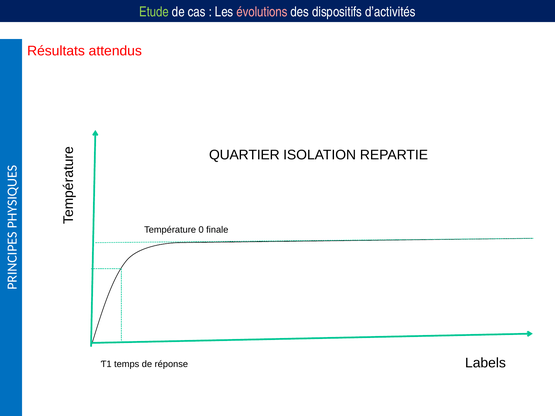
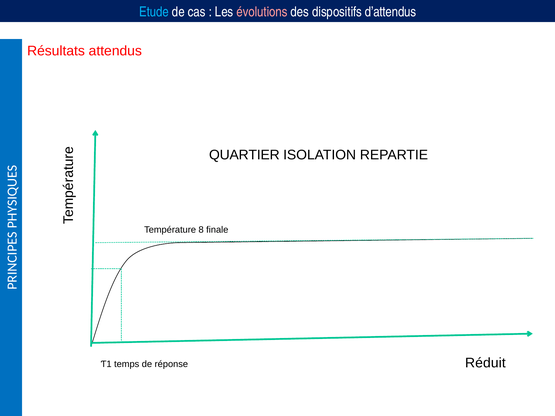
Etude colour: light green -> light blue
d’activités: d’activités -> d’attendus
0: 0 -> 8
Labels: Labels -> Réduit
